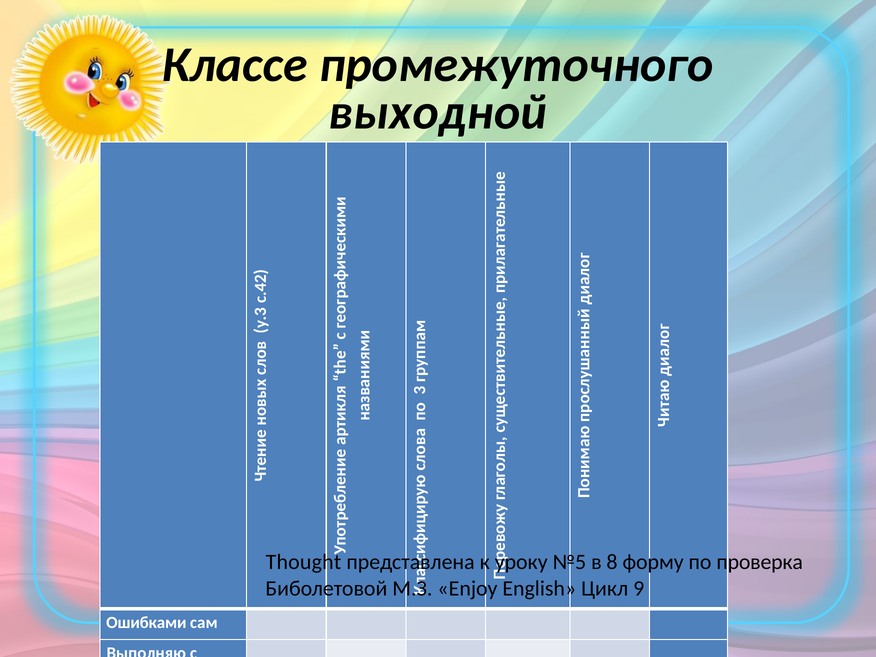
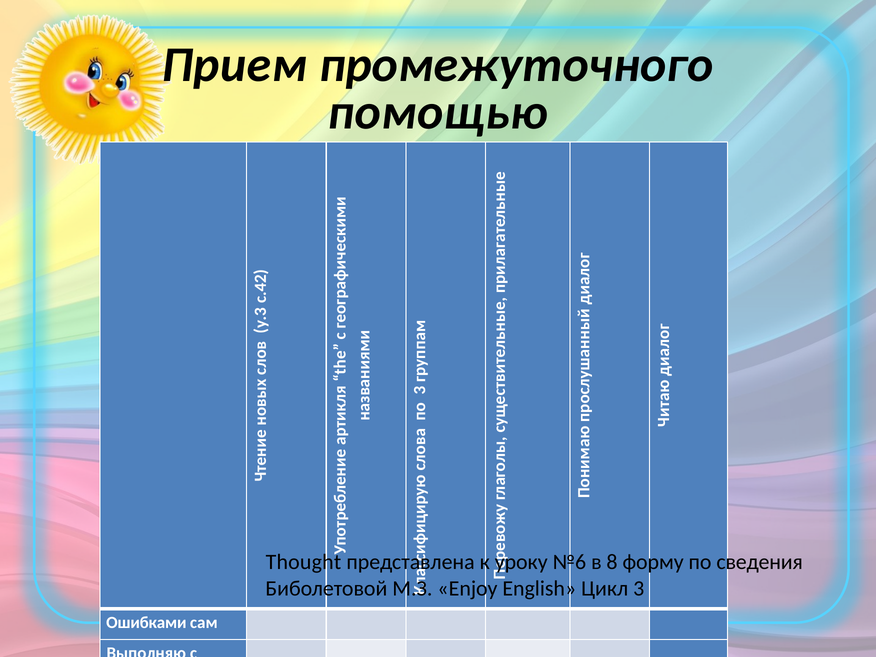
Классе: Классе -> Прием
выходной at (438, 112): выходной -> помощью
№5: №5 -> №6
проверка: проверка -> сведения
Цикл 9: 9 -> 3
